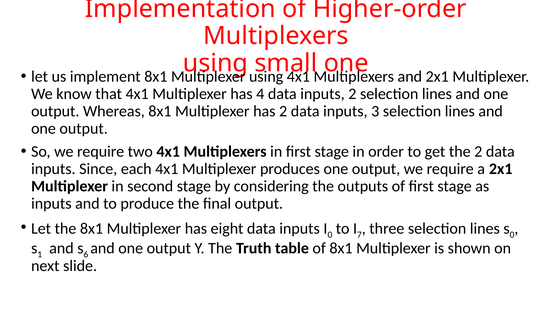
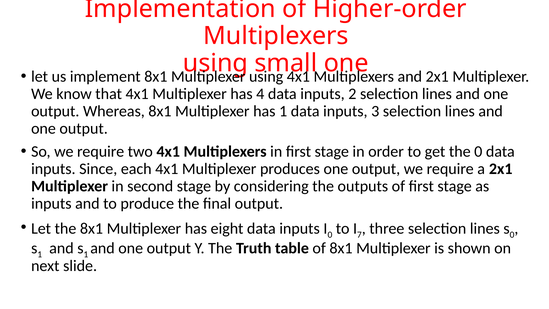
has 2: 2 -> 1
the 2: 2 -> 0
6 at (86, 254): 6 -> 1
